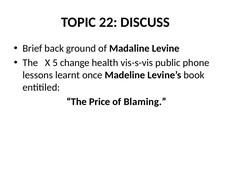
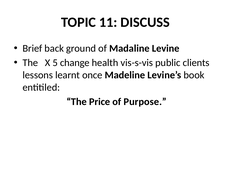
22: 22 -> 11
phone: phone -> clients
Blaming: Blaming -> Purpose
